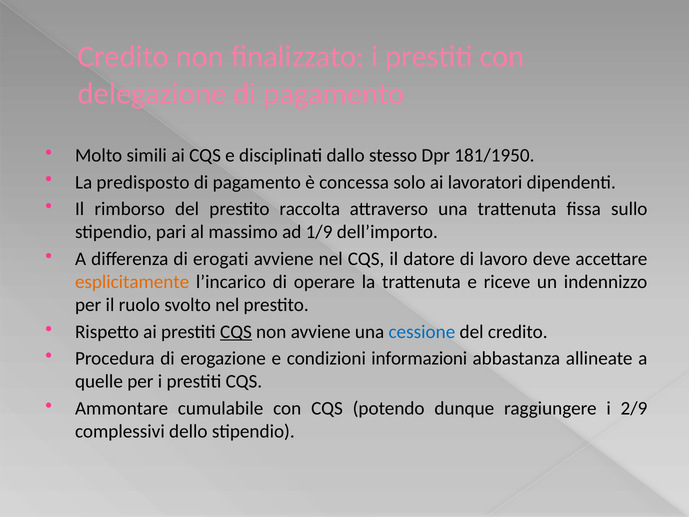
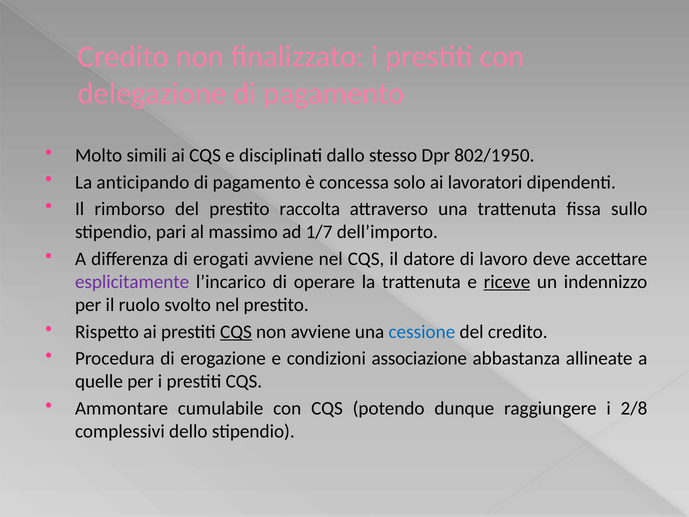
181/1950: 181/1950 -> 802/1950
predisposto: predisposto -> anticipando
1/9: 1/9 -> 1/7
esplicitamente colour: orange -> purple
riceve underline: none -> present
informazioni: informazioni -> associazione
2/9: 2/9 -> 2/8
